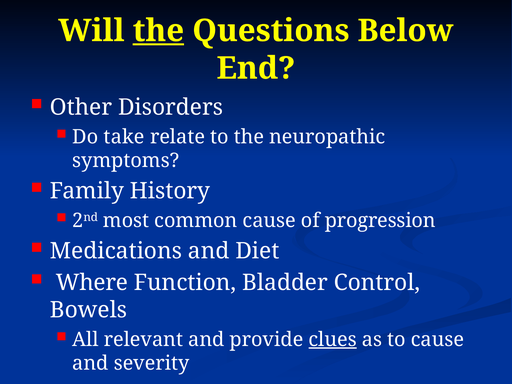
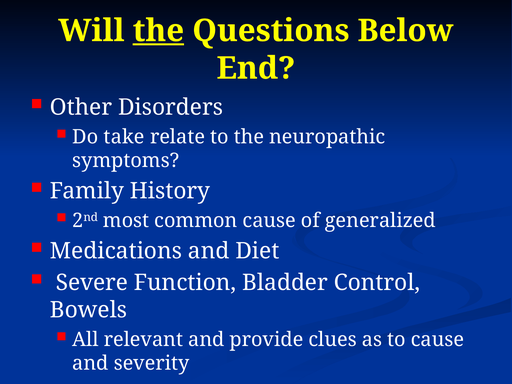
progression: progression -> generalized
Where: Where -> Severe
clues underline: present -> none
